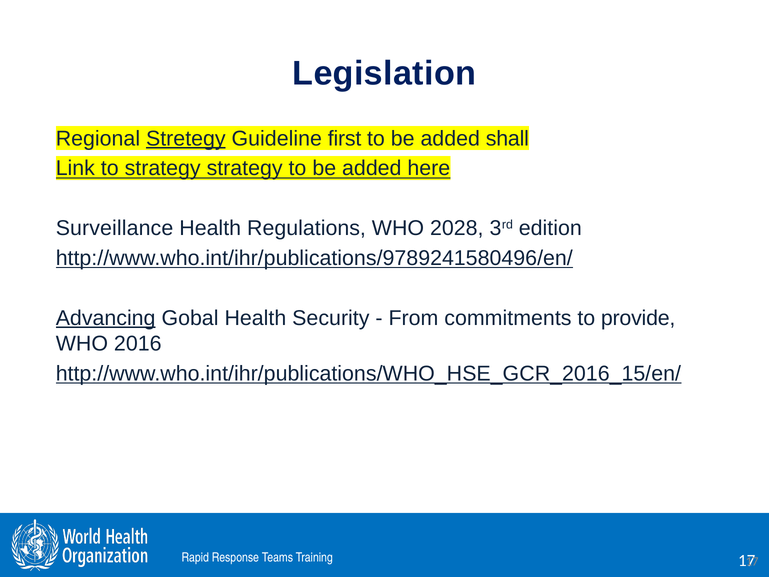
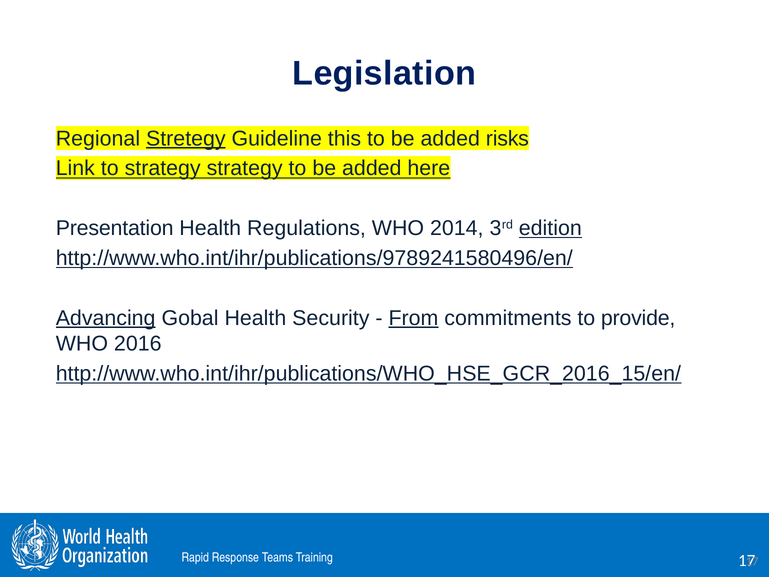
first: first -> this
shall: shall -> risks
Surveillance: Surveillance -> Presentation
2028: 2028 -> 2014
edition underline: none -> present
From underline: none -> present
